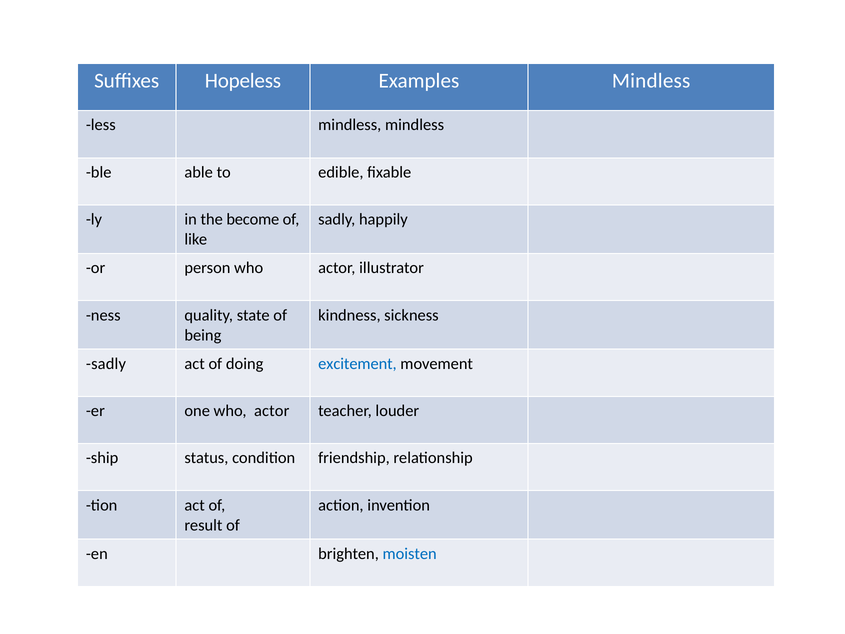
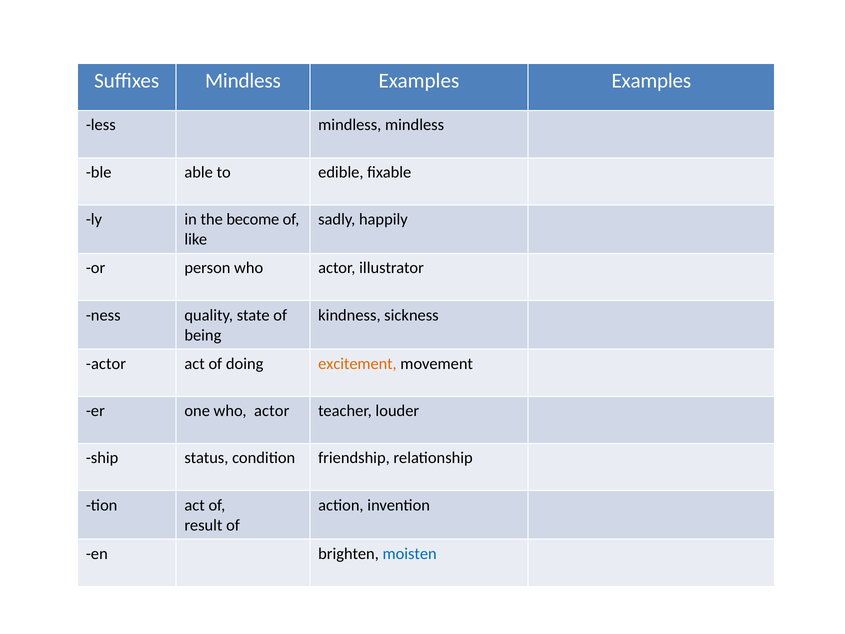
Suffixes Hopeless: Hopeless -> Mindless
Examples Mindless: Mindless -> Examples
sadly at (106, 363): sadly -> actor
excitement colour: blue -> orange
